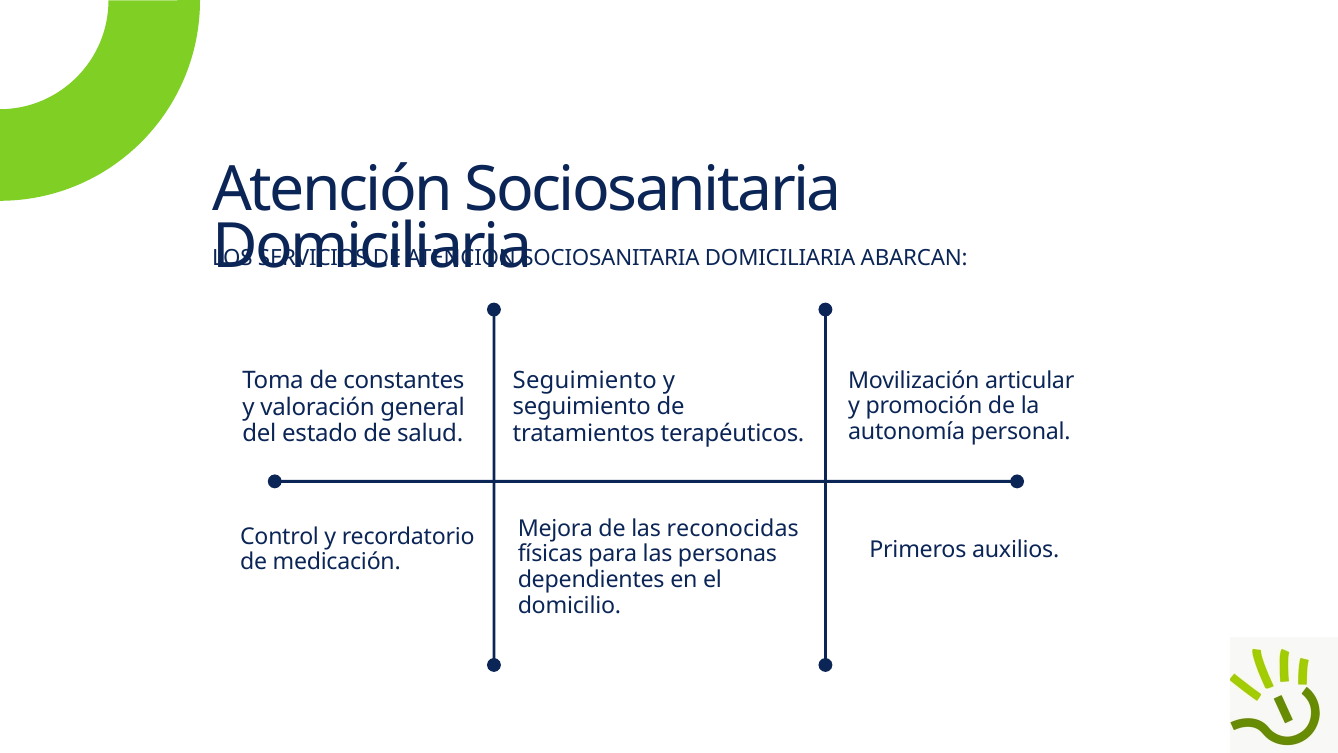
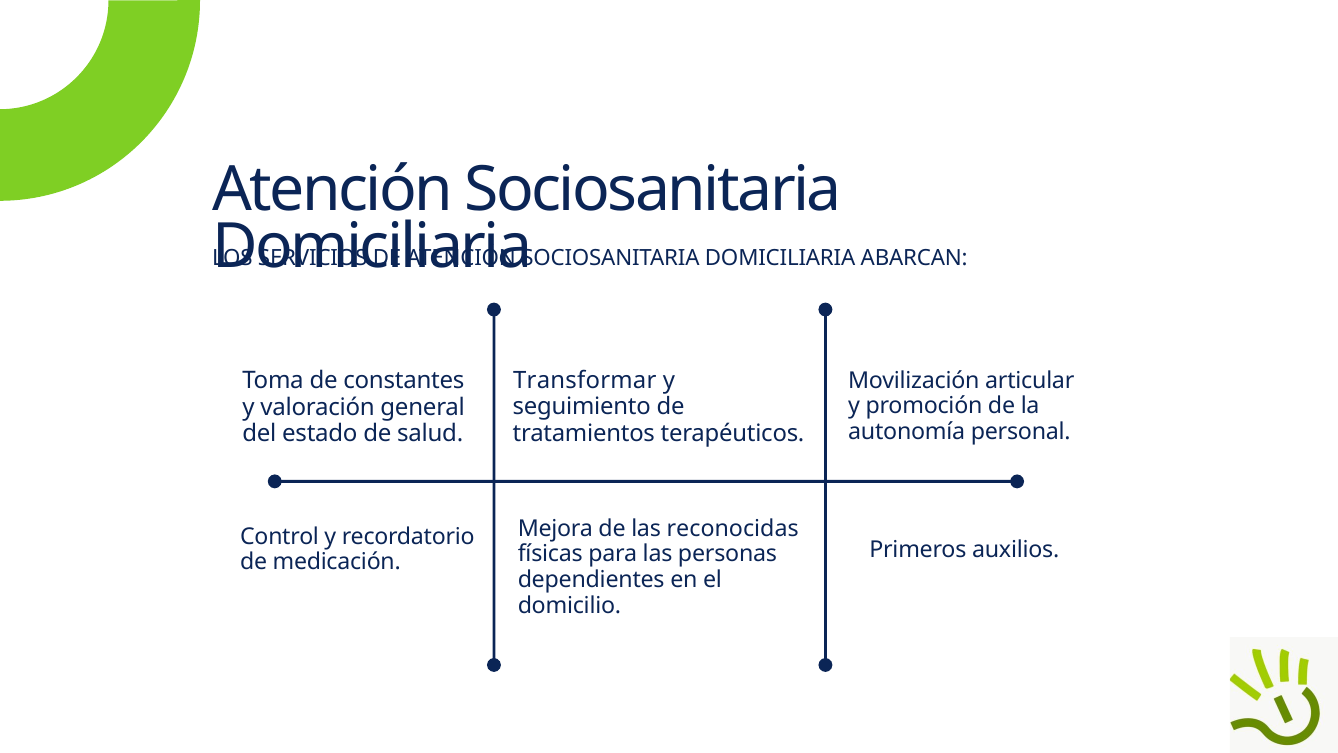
Seguimiento at (585, 381): Seguimiento -> Transformar
